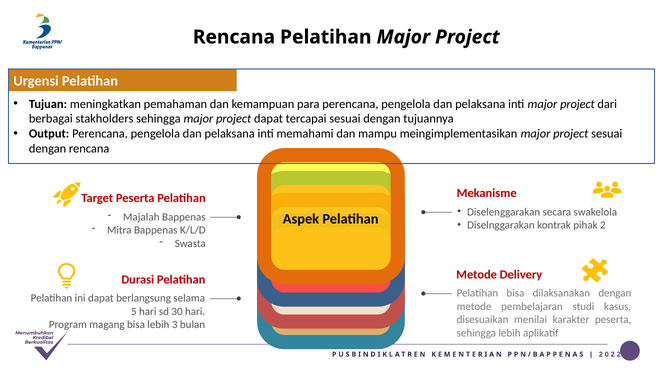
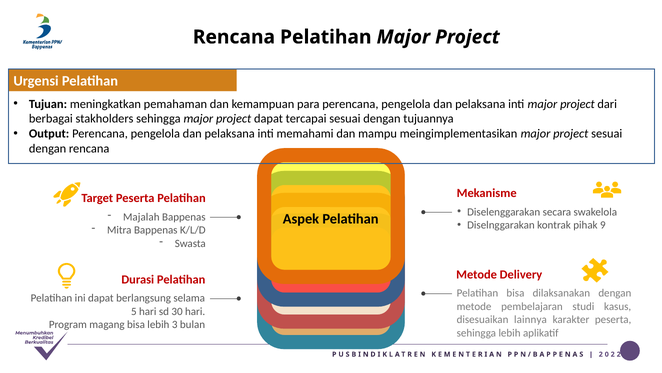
pihak 2: 2 -> 9
menilai: menilai -> lainnya
